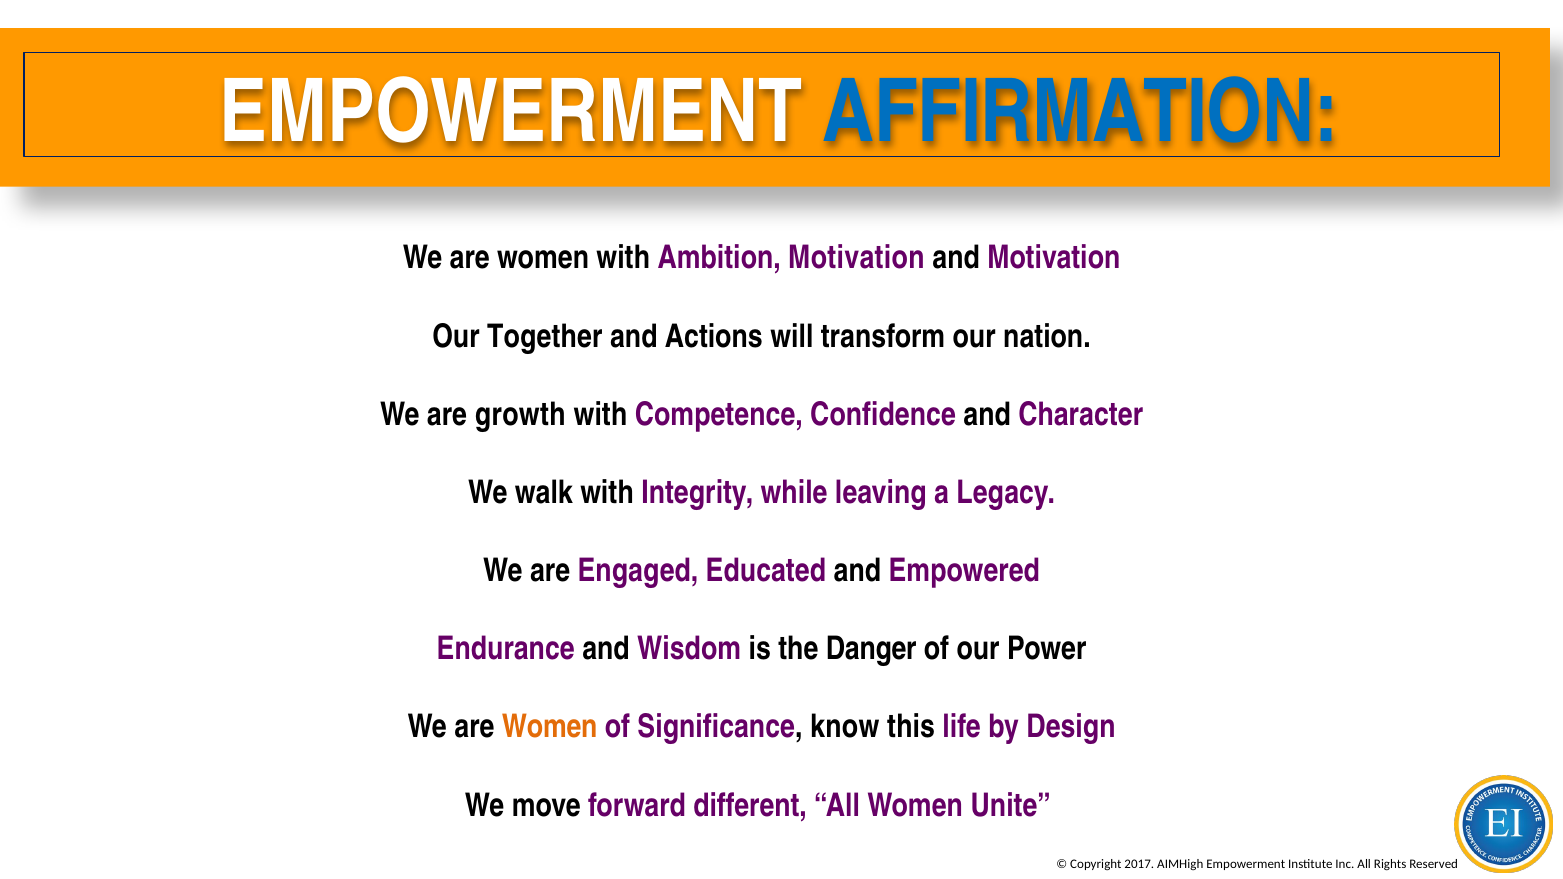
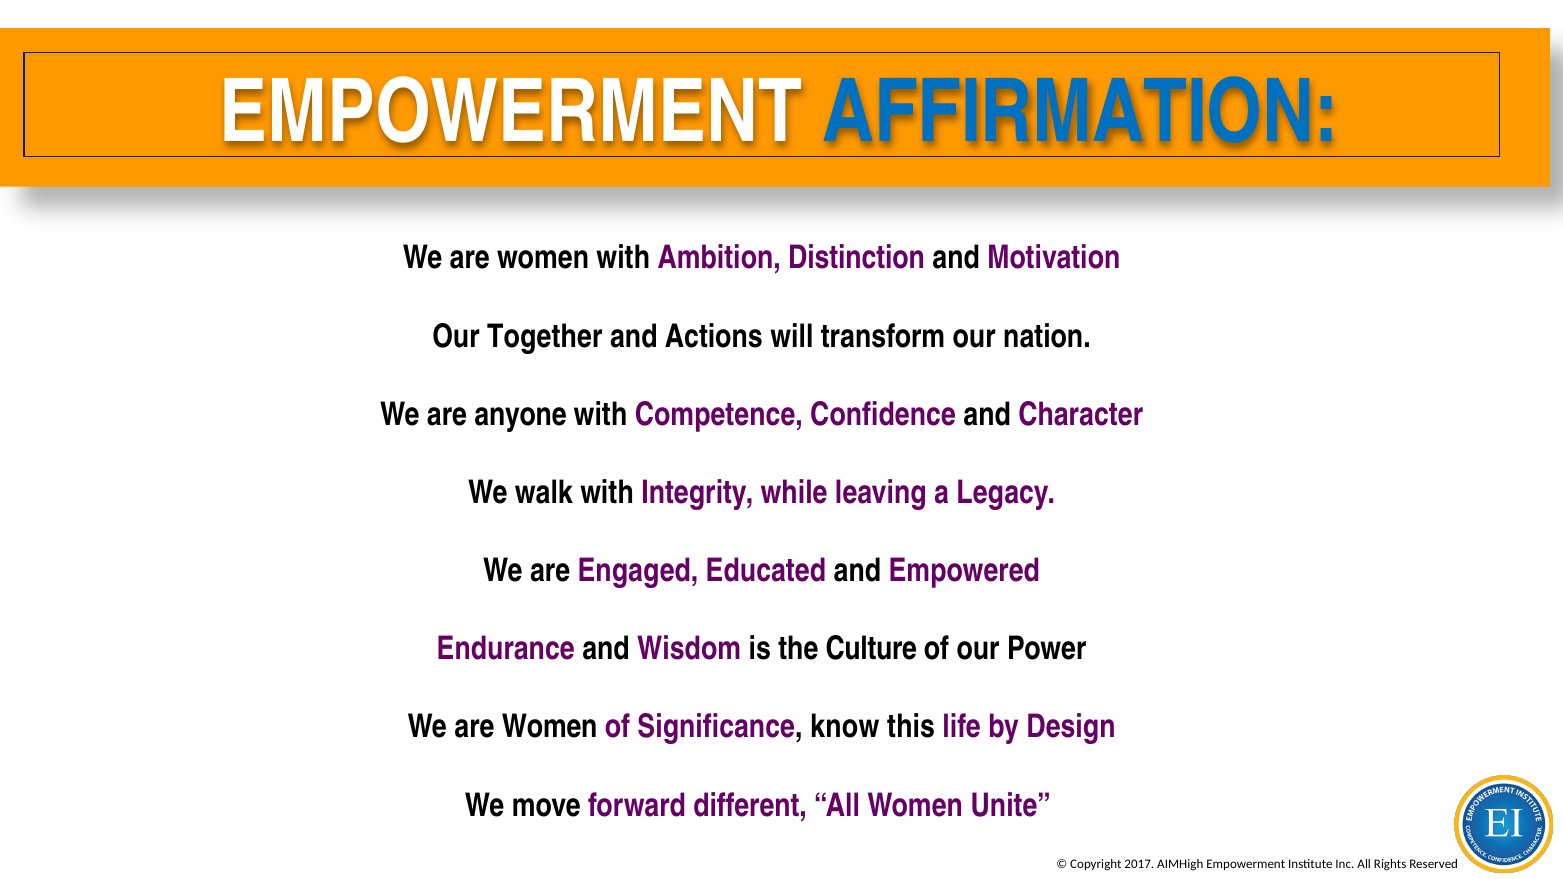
Ambition Motivation: Motivation -> Distinction
growth: growth -> anyone
Danger: Danger -> Culture
Women at (550, 727) colour: orange -> black
